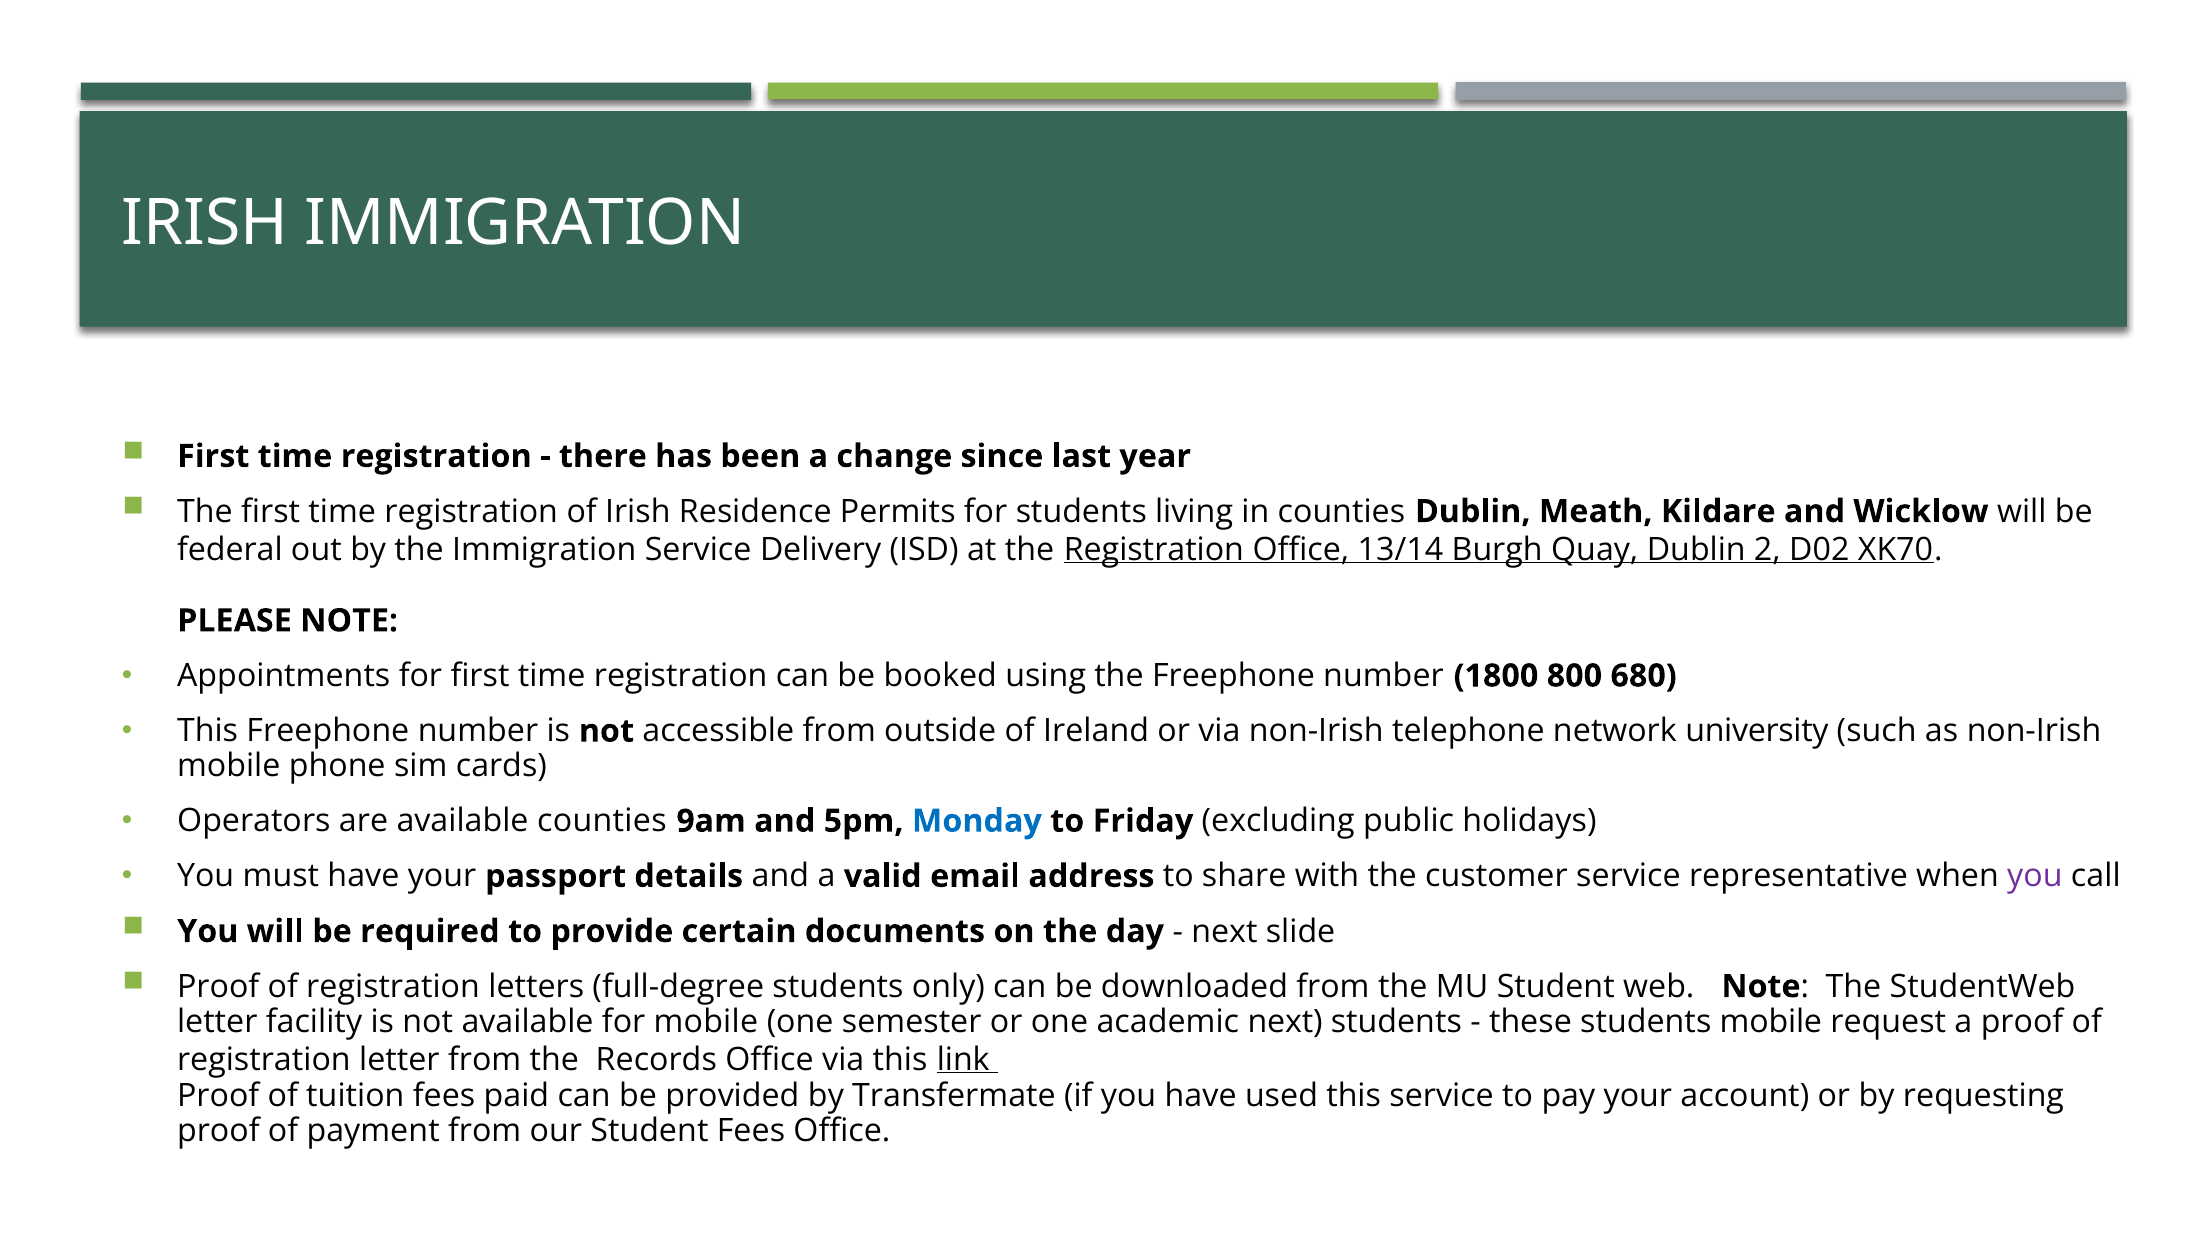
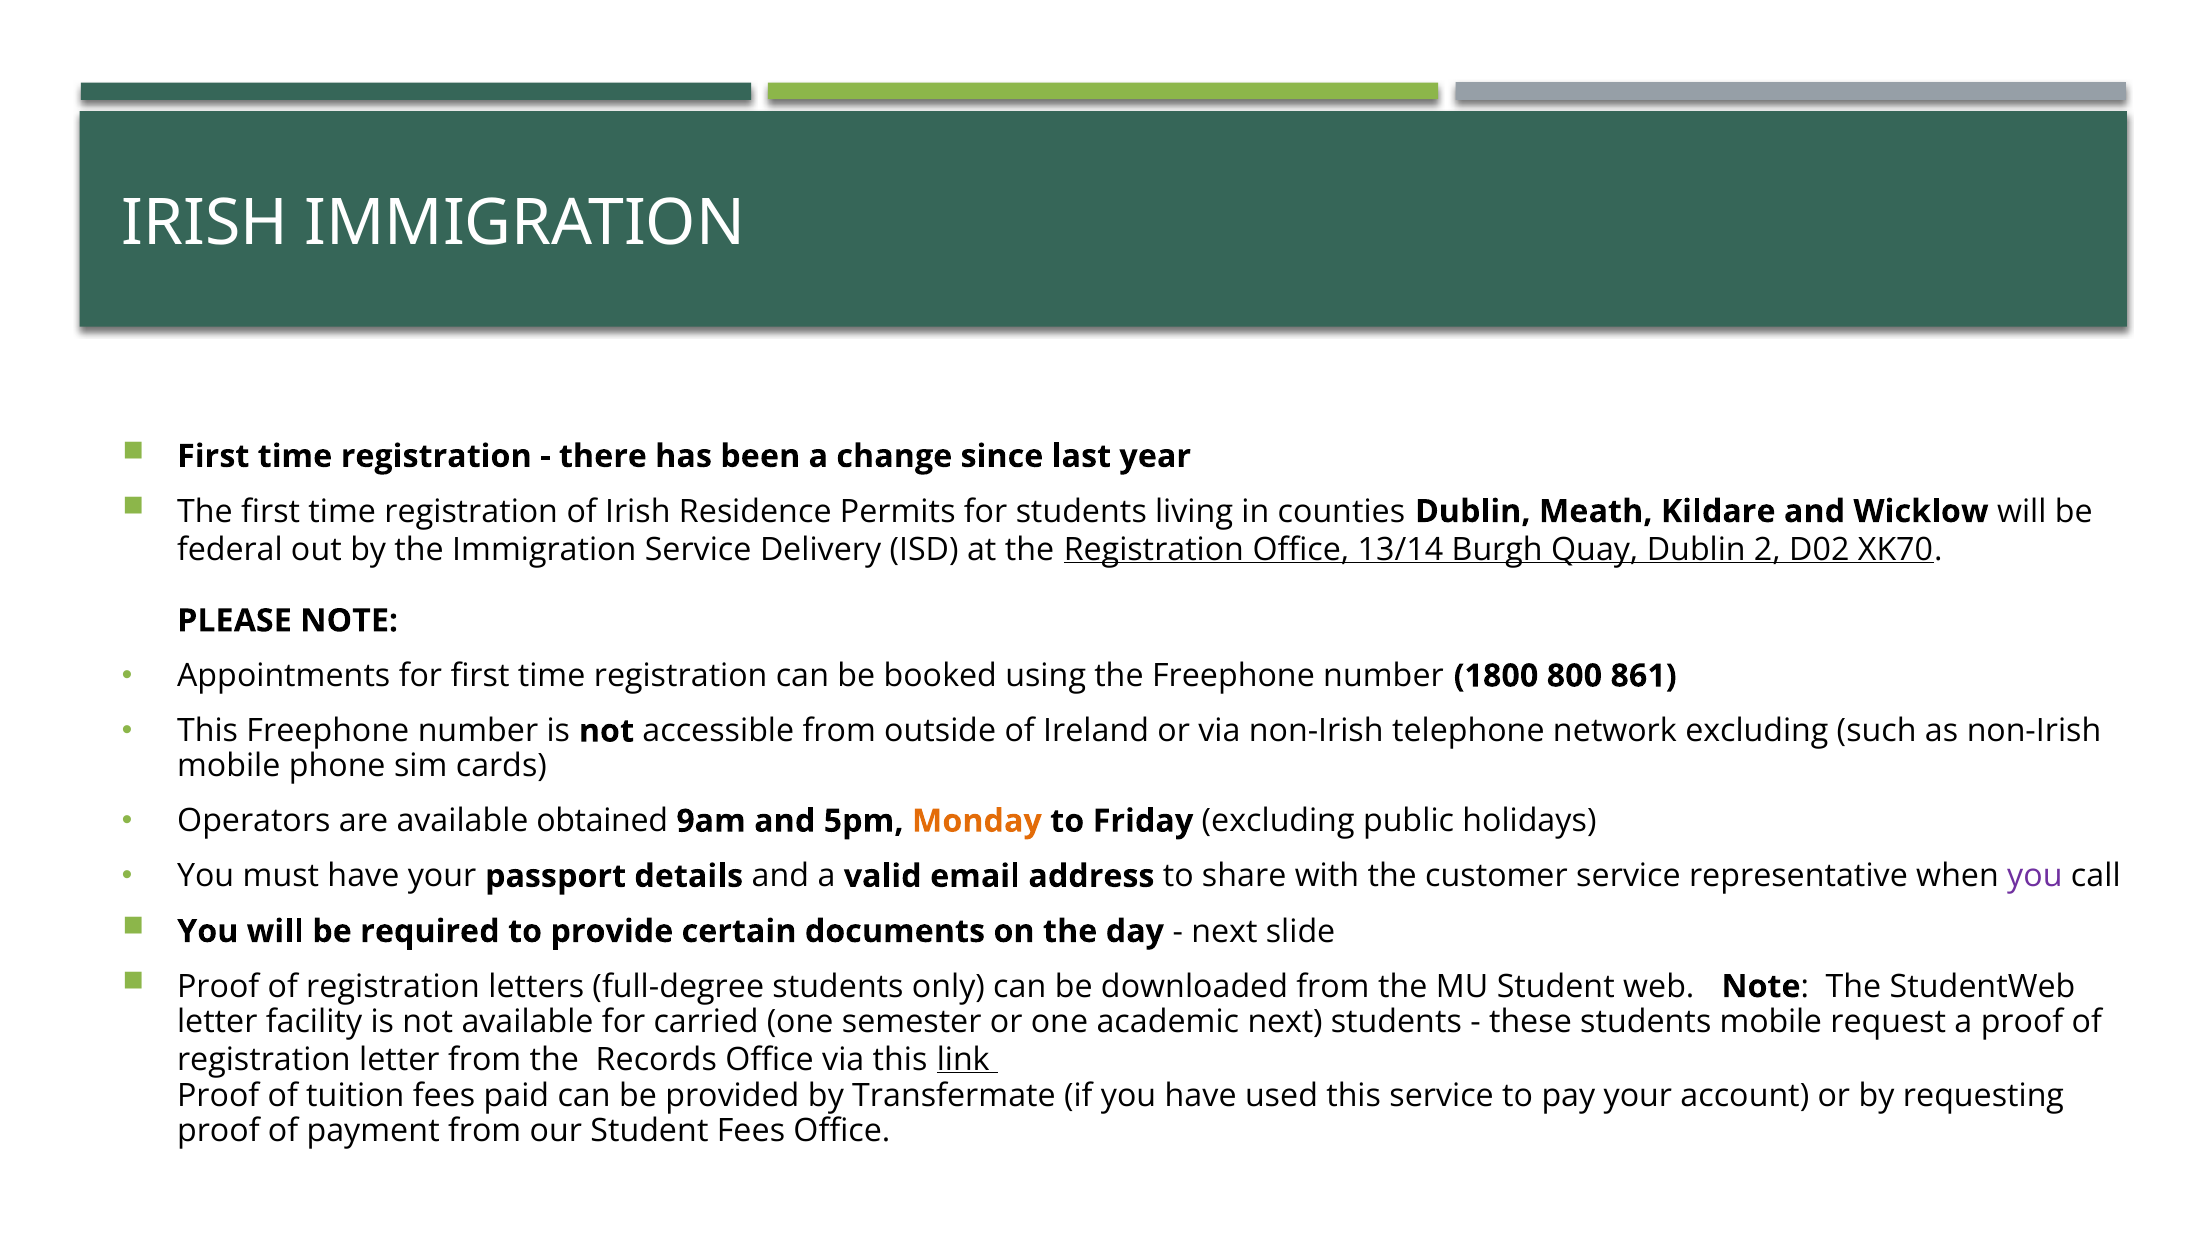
680: 680 -> 861
network university: university -> excluding
available counties: counties -> obtained
Monday colour: blue -> orange
for mobile: mobile -> carried
